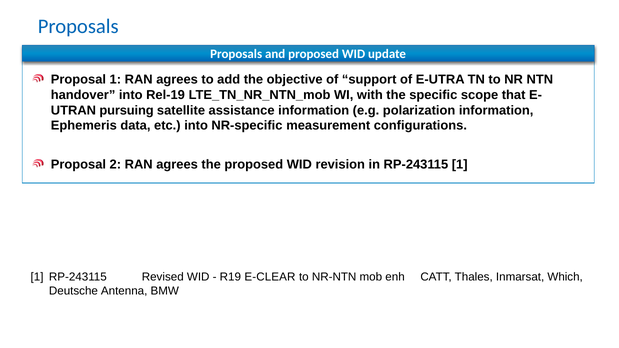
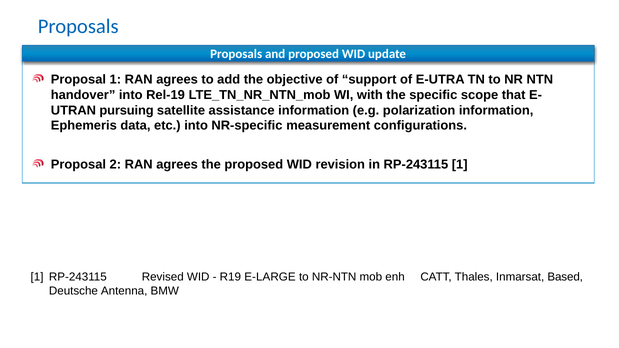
E-CLEAR: E-CLEAR -> E-LARGE
Which: Which -> Based
